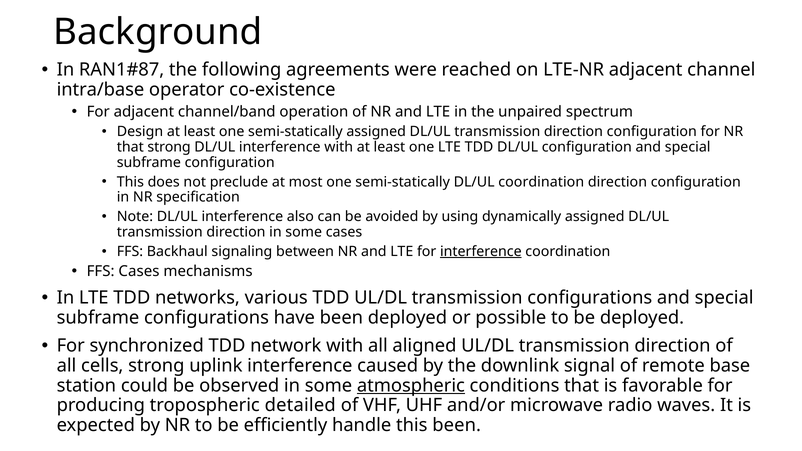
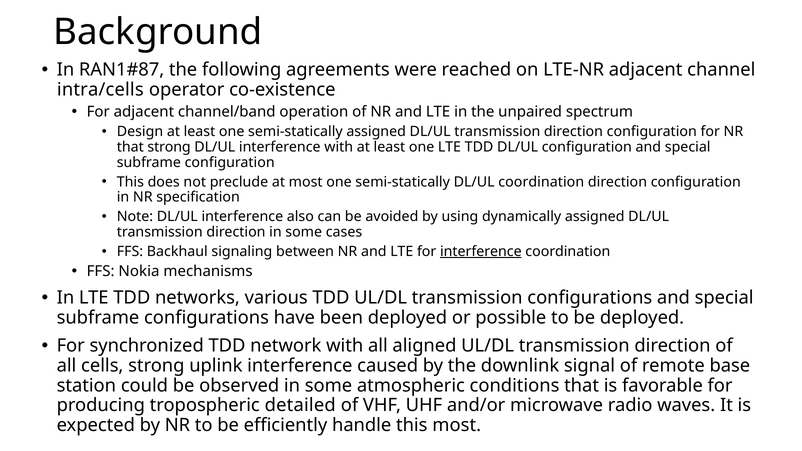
intra/base: intra/base -> intra/cells
FFS Cases: Cases -> Nokia
atmospheric underline: present -> none
this been: been -> most
